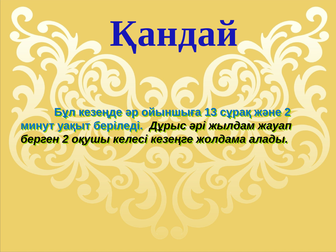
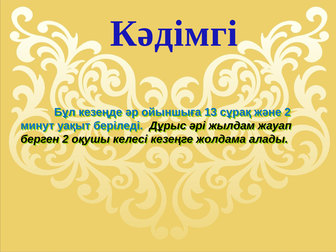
Қандай: Қандай -> Кәдімгі
